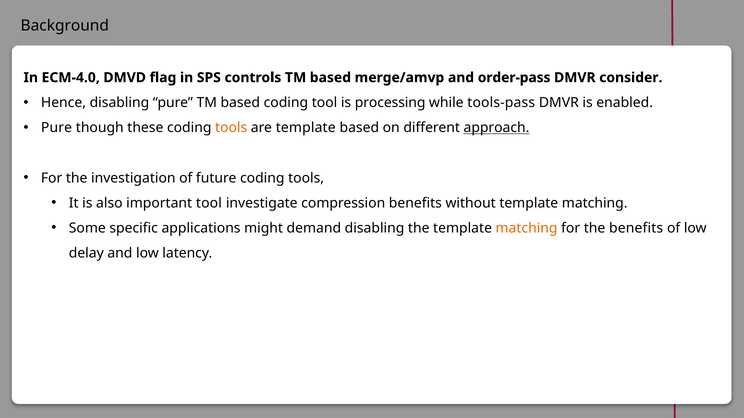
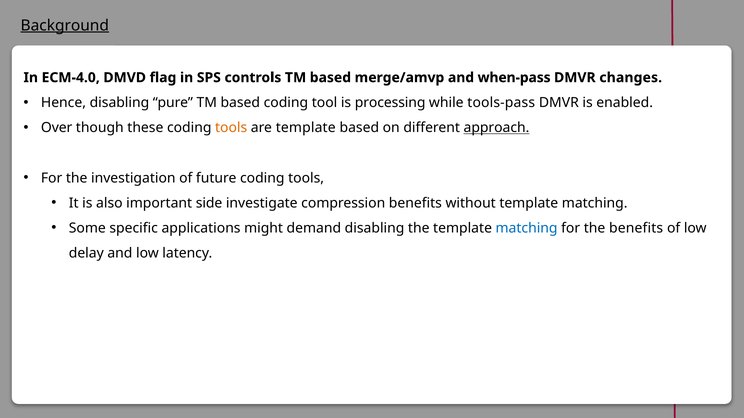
Background underline: none -> present
order-pass: order-pass -> when-pass
consider: consider -> changes
Pure at (57, 128): Pure -> Over
important tool: tool -> side
matching at (527, 228) colour: orange -> blue
